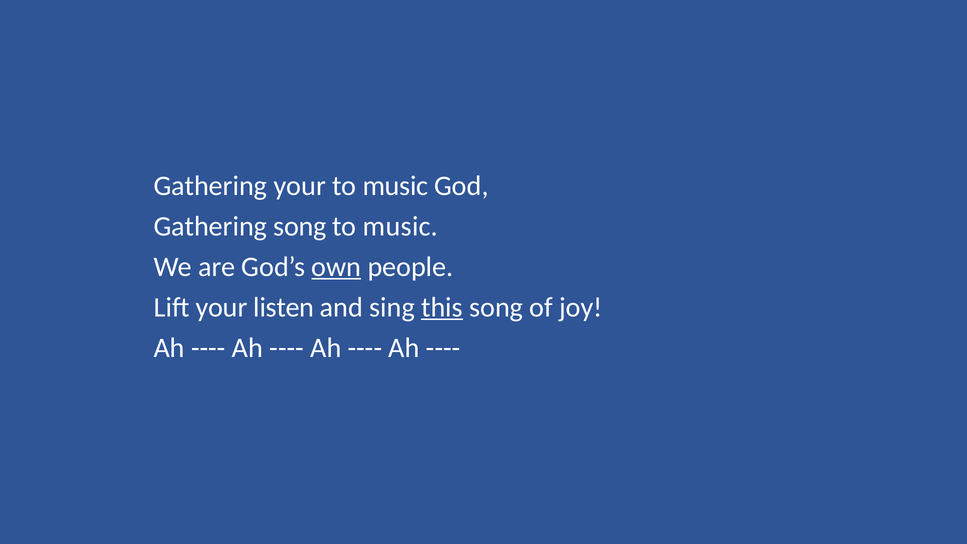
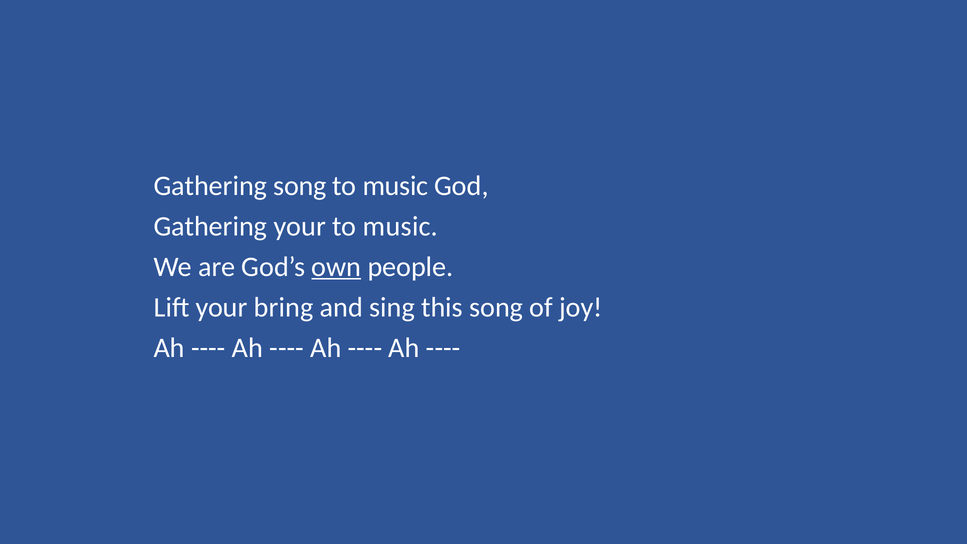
Gathering your: your -> song
Gathering song: song -> your
listen: listen -> bring
this underline: present -> none
